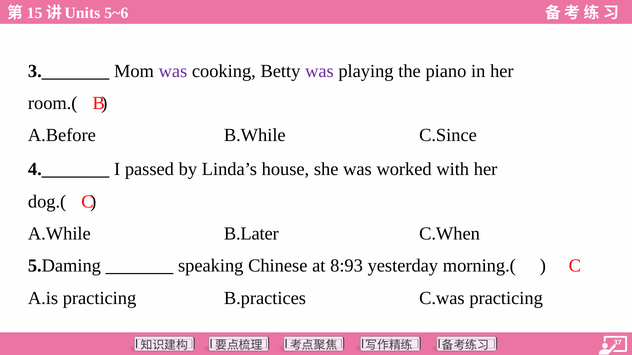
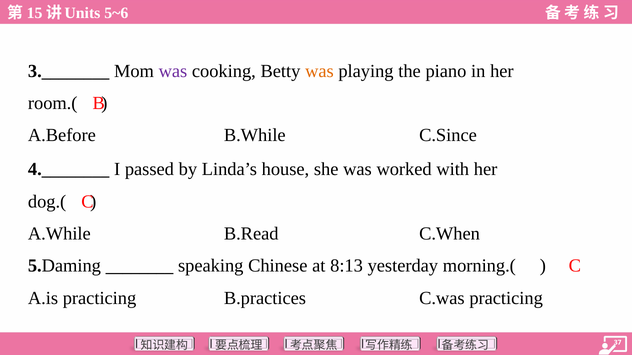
was at (319, 71) colour: purple -> orange
B.Later: B.Later -> B.Read
8:93: 8:93 -> 8:13
